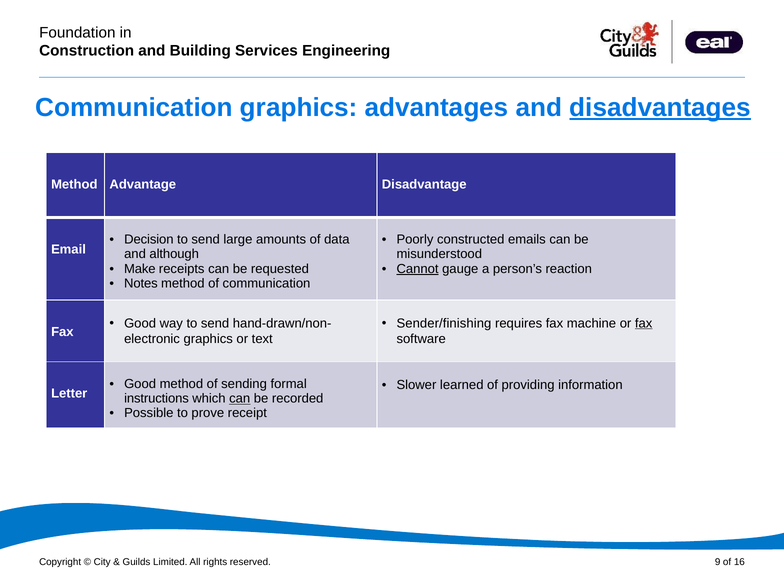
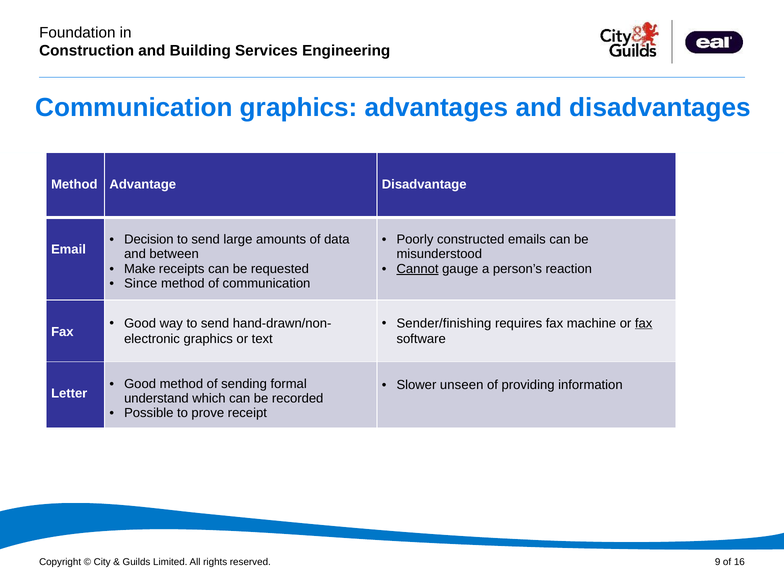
disadvantages underline: present -> none
although: although -> between
Notes: Notes -> Since
learned: learned -> unseen
instructions: instructions -> understand
can at (240, 399) underline: present -> none
